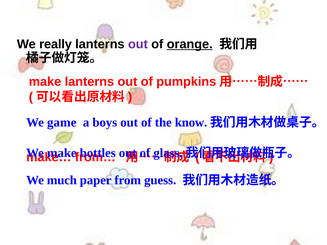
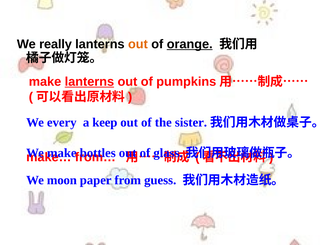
out at (138, 44) colour: purple -> orange
lanterns at (89, 82) underline: none -> present
game: game -> every
boys: boys -> keep
know: know -> sister
much: much -> moon
